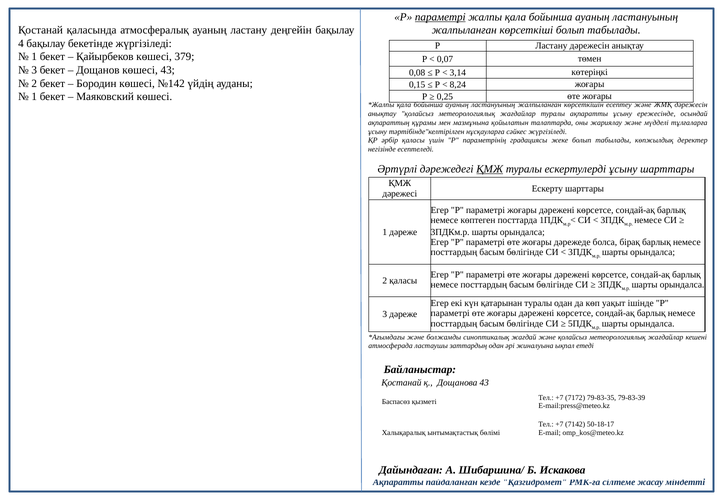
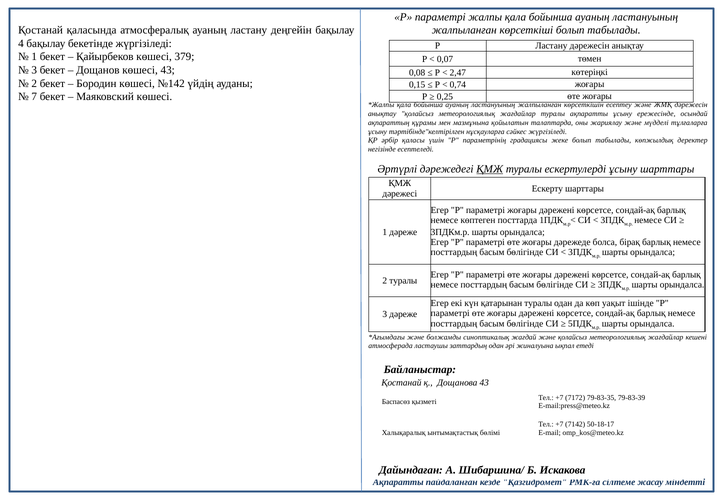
параметрі at (440, 17) underline: present -> none
3,14: 3,14 -> 2,47
8,24: 8,24 -> 0,74
1 at (34, 97): 1 -> 7
2 қаласы: қаласы -> туралы
